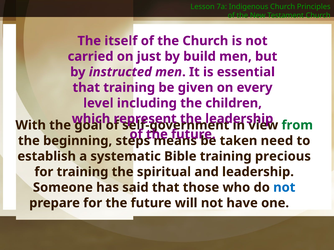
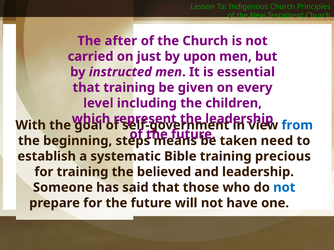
itself: itself -> after
build: build -> upon
from colour: green -> blue
spiritual: spiritual -> believed
